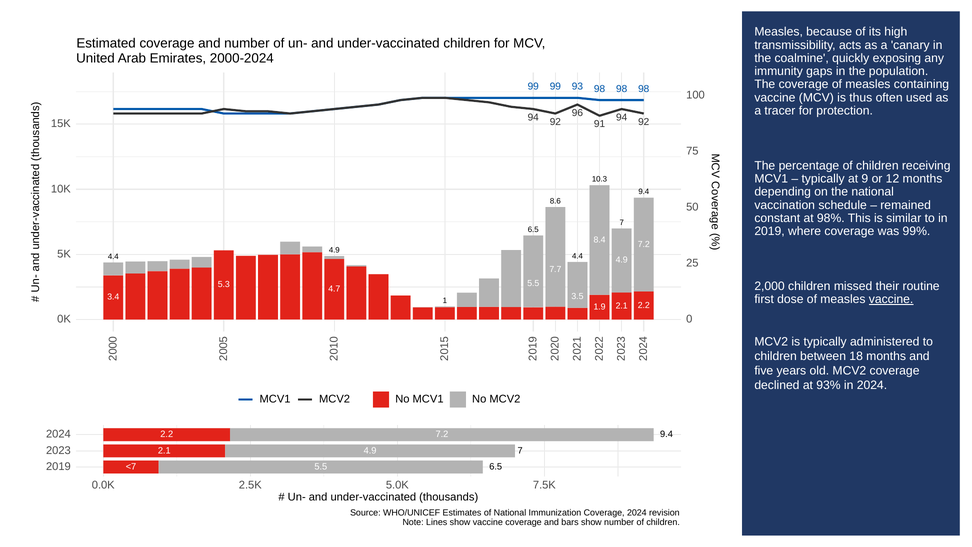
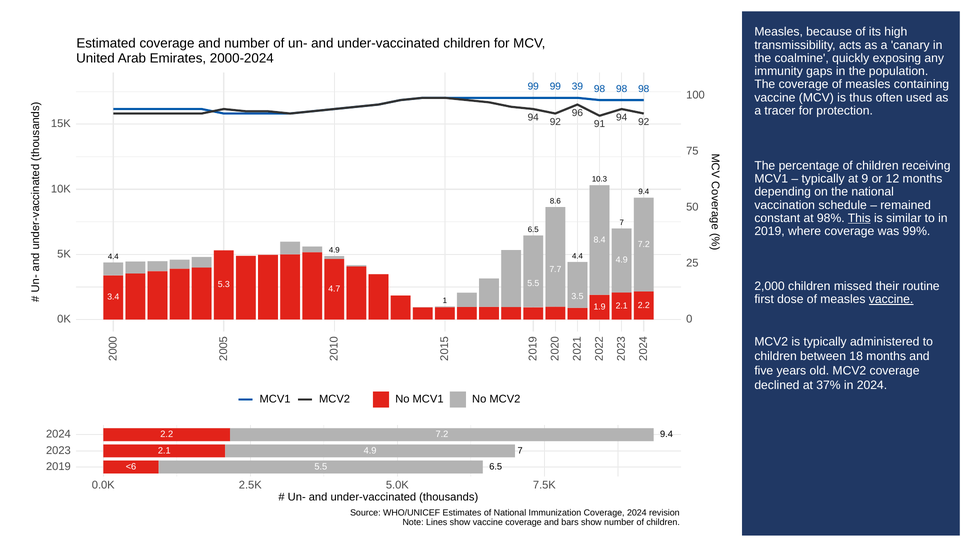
93: 93 -> 39
This underline: none -> present
93%: 93% -> 37%
<7: <7 -> <6
